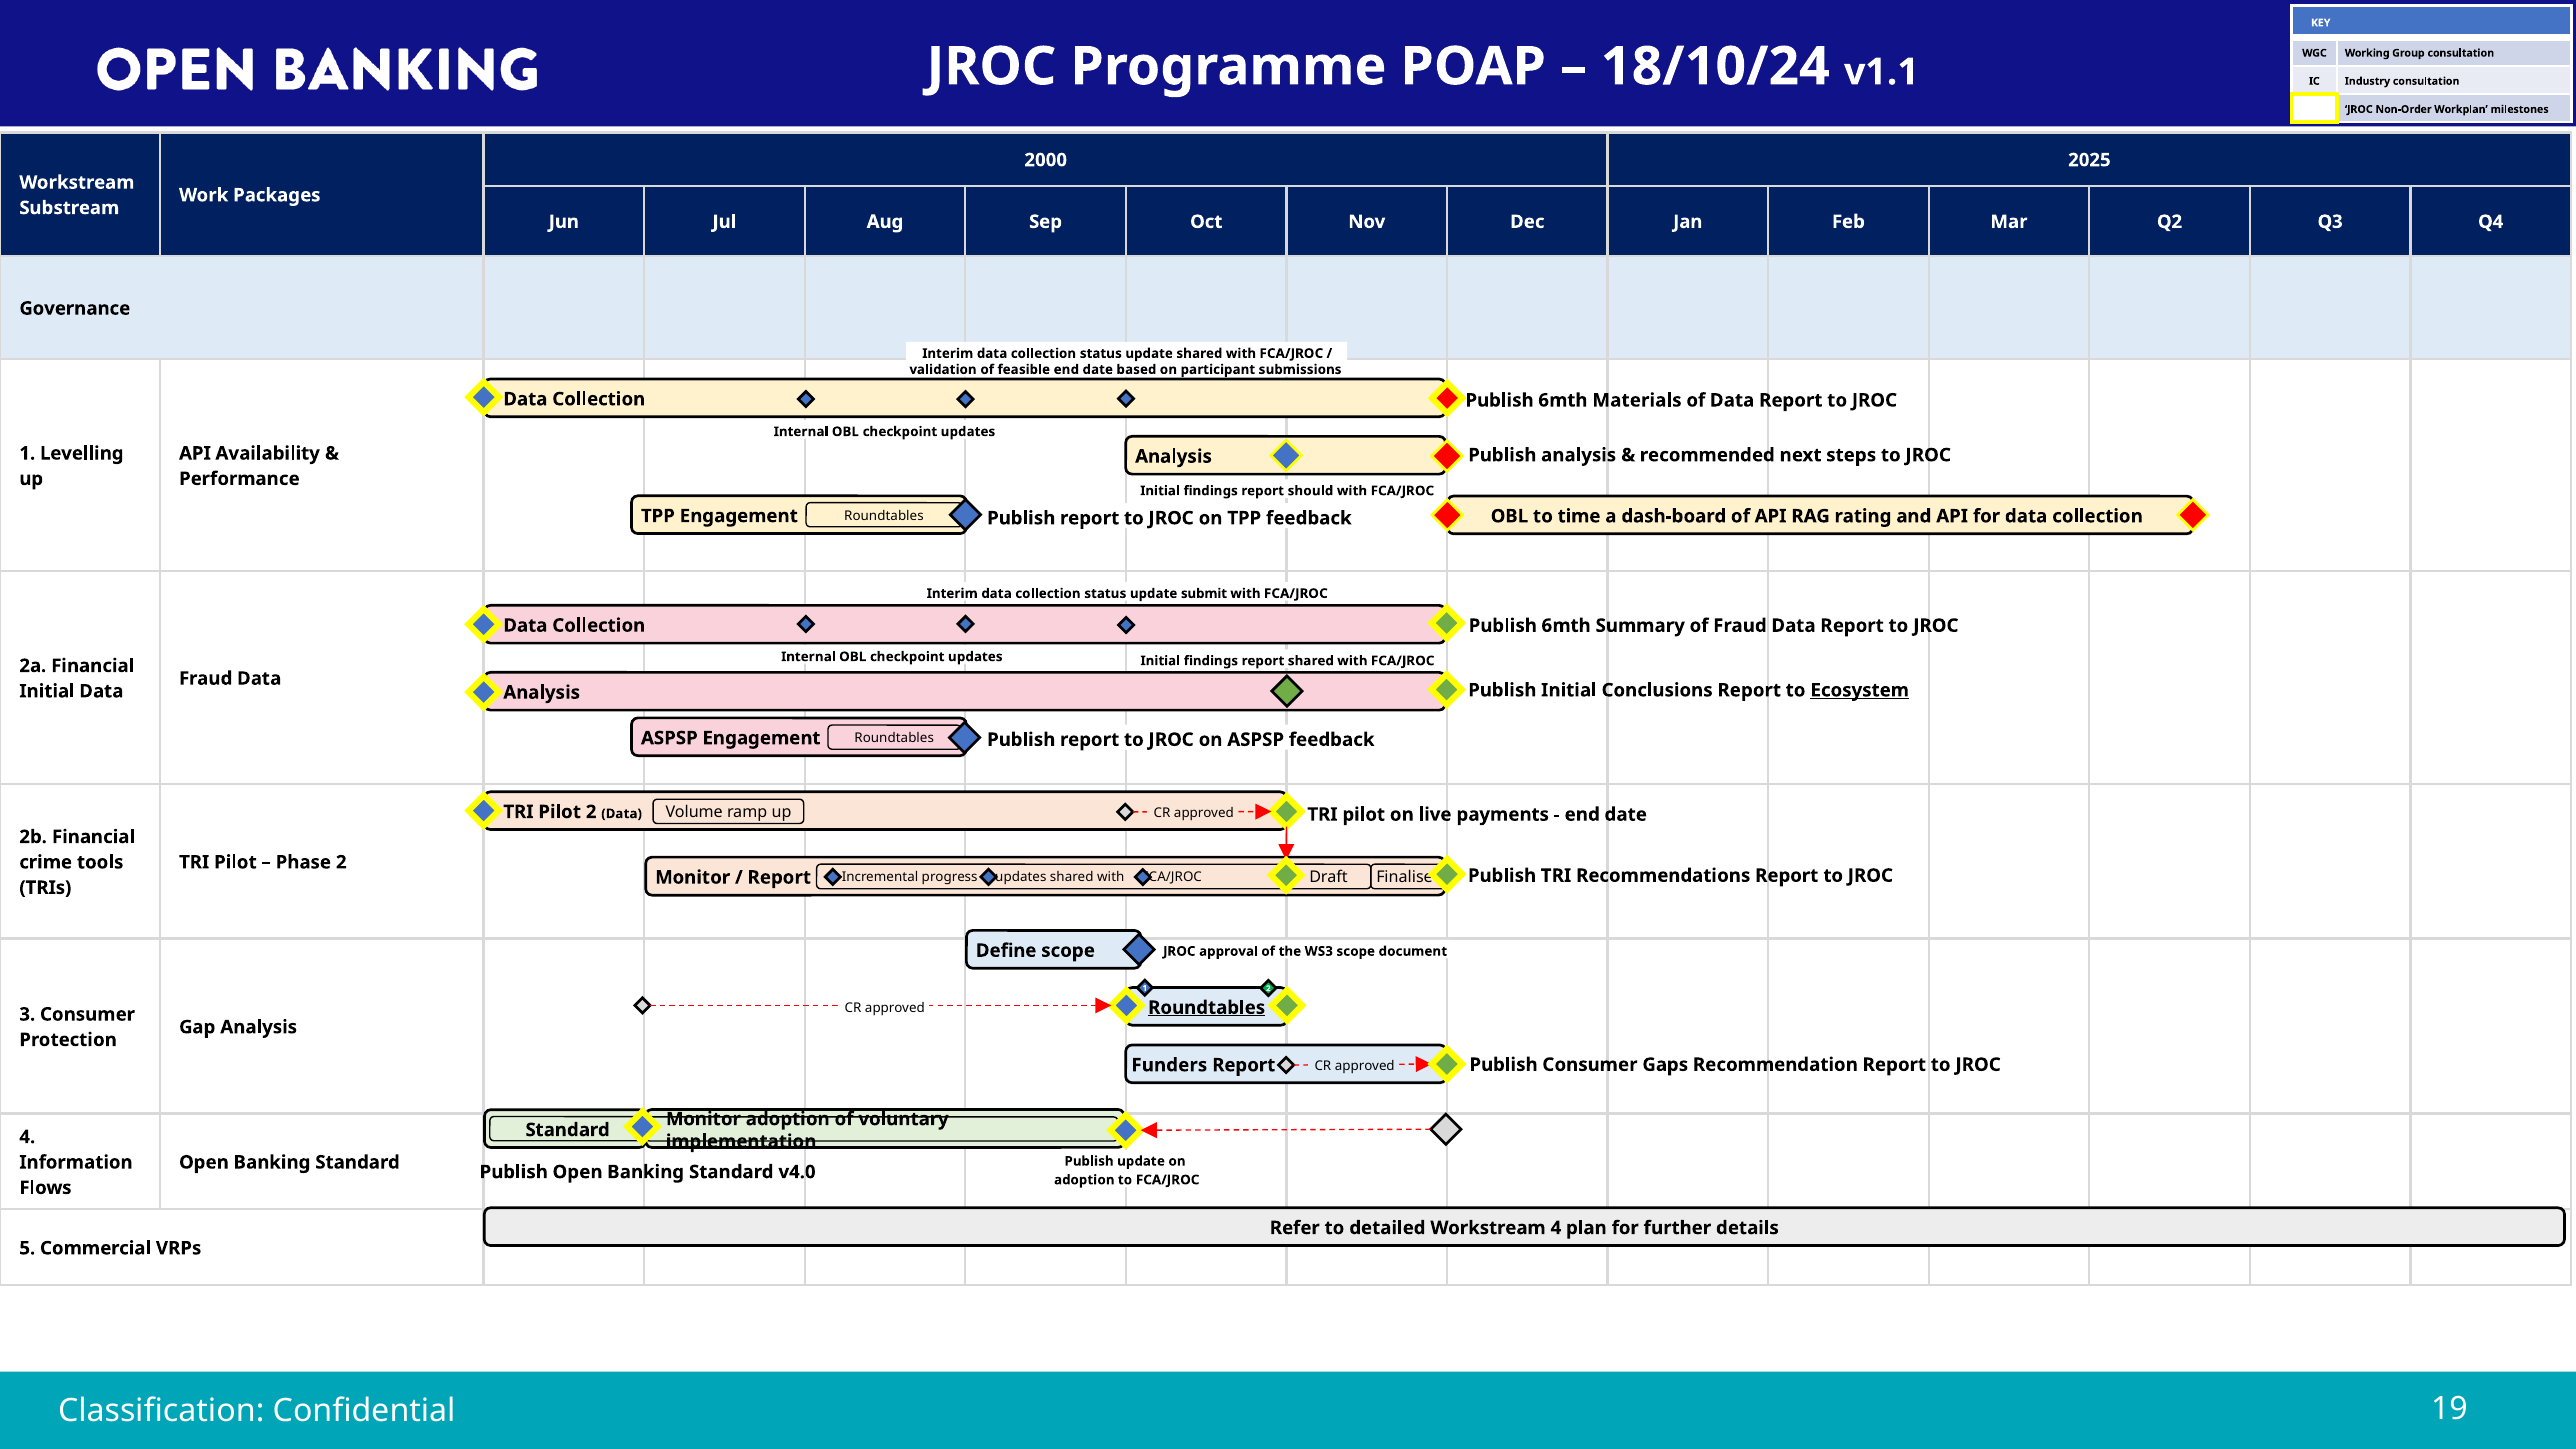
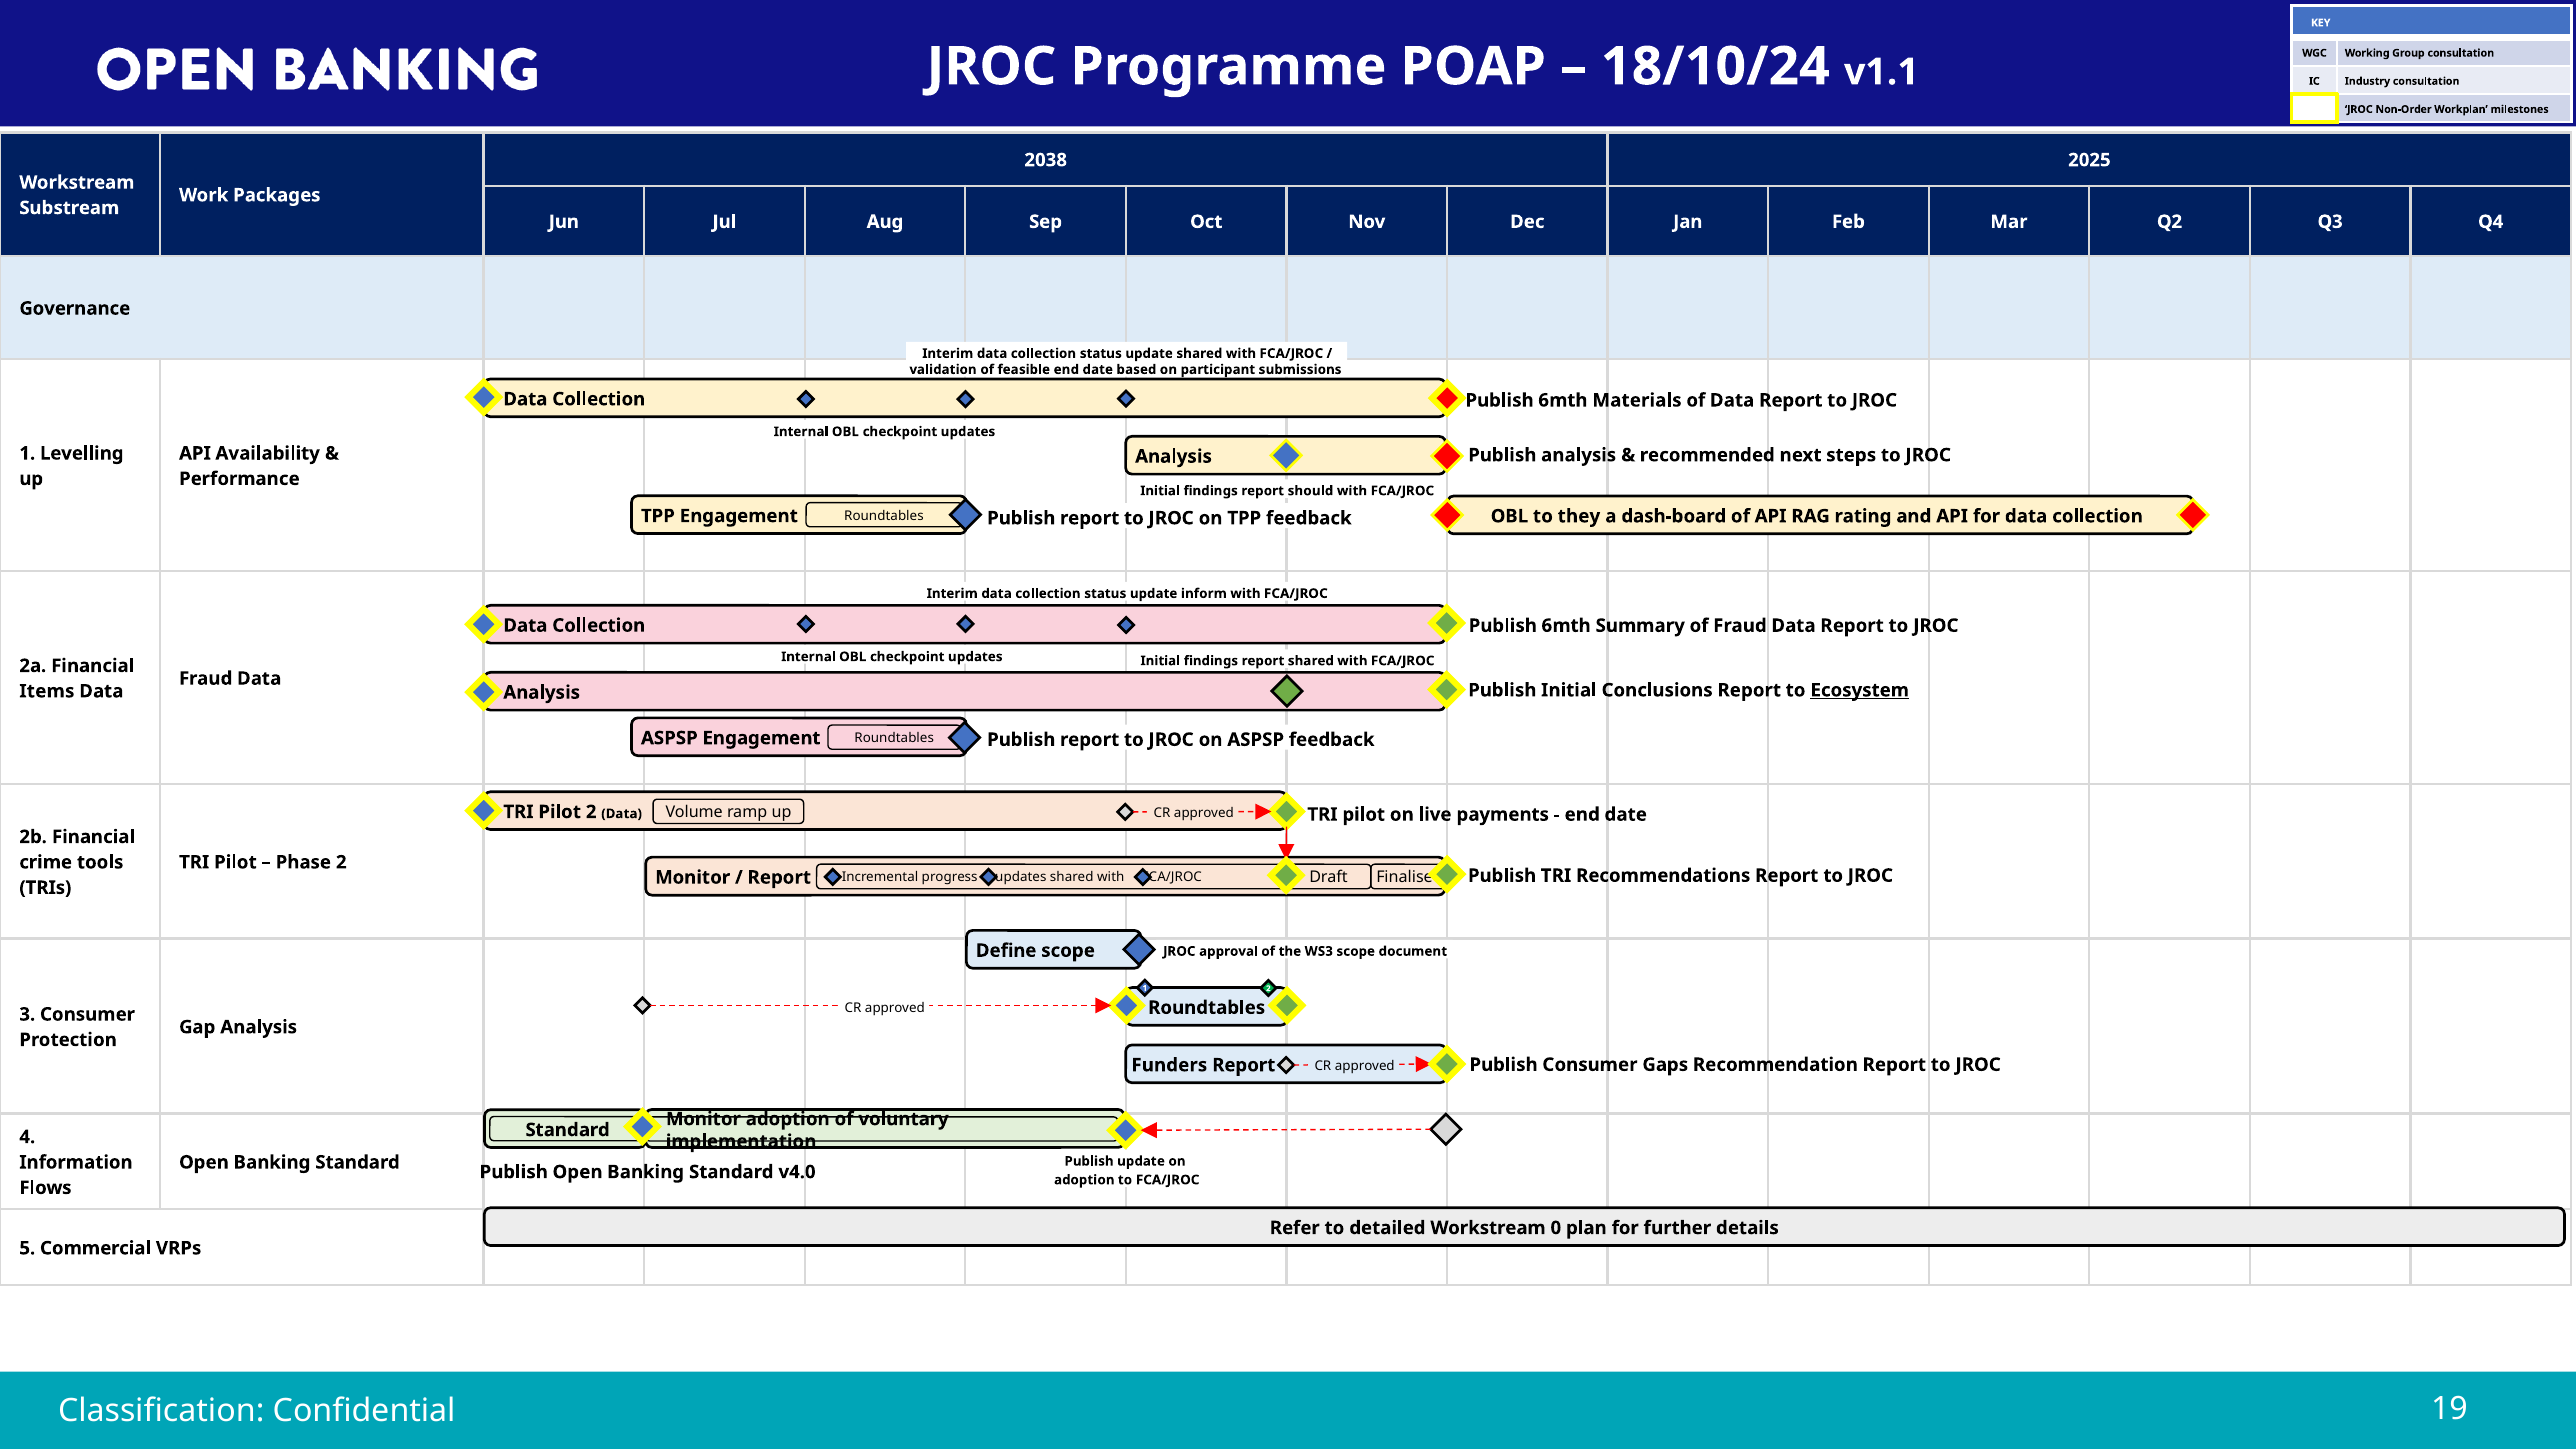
2000: 2000 -> 2038
time: time -> they
submit: submit -> inform
Initial at (47, 691): Initial -> Items
Roundtables at (1207, 1008) underline: present -> none
Workstream 4: 4 -> 0
